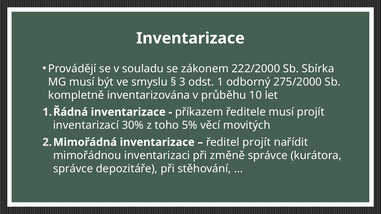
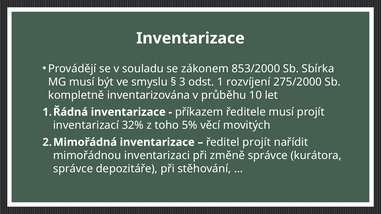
222/2000: 222/2000 -> 853/2000
odborný: odborný -> rozvíjení
30%: 30% -> 32%
